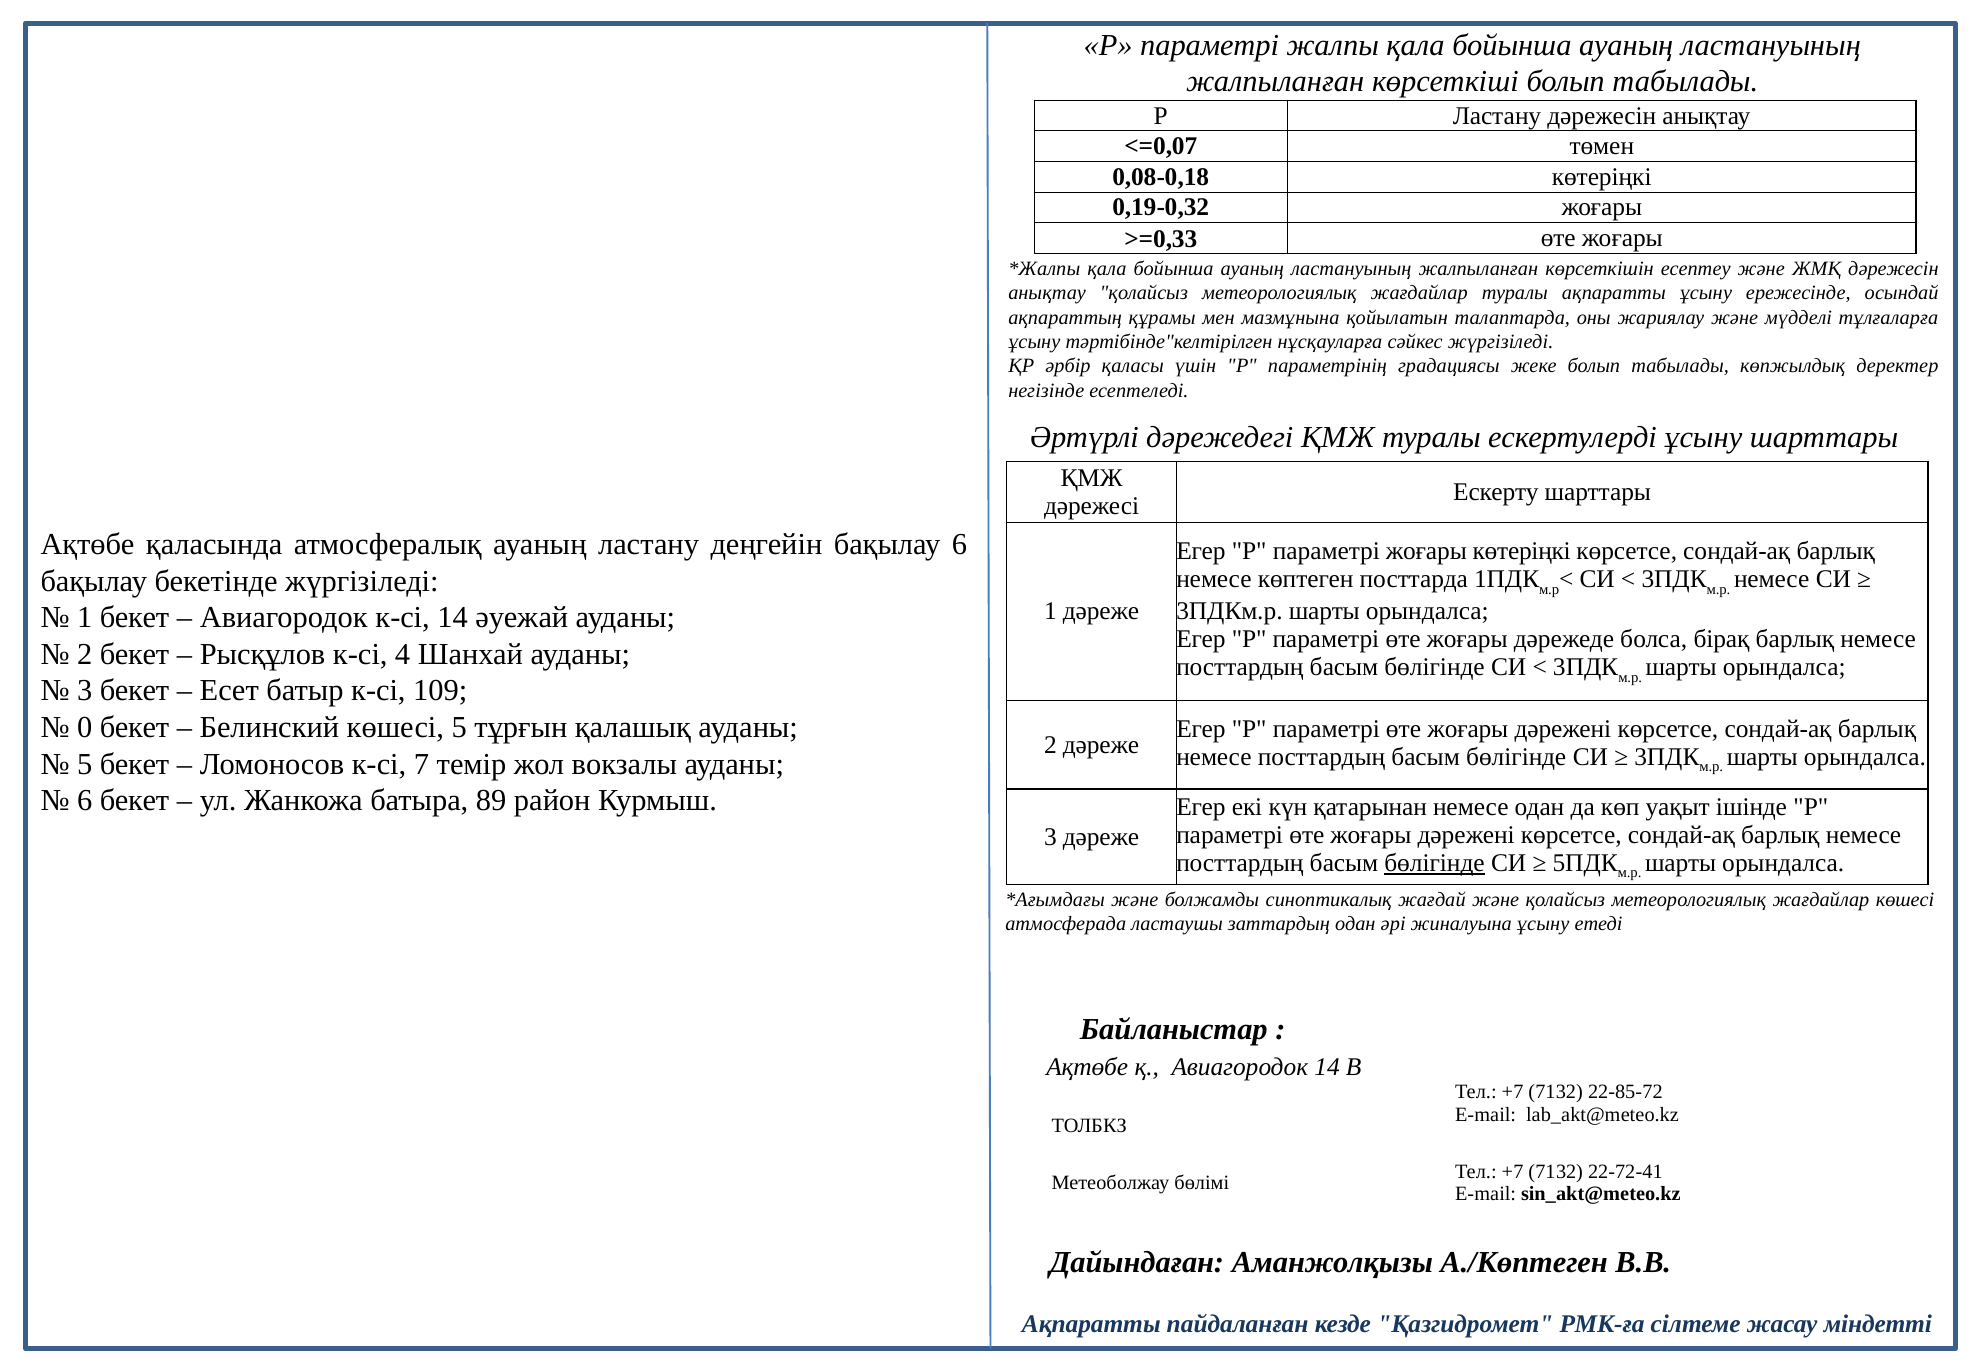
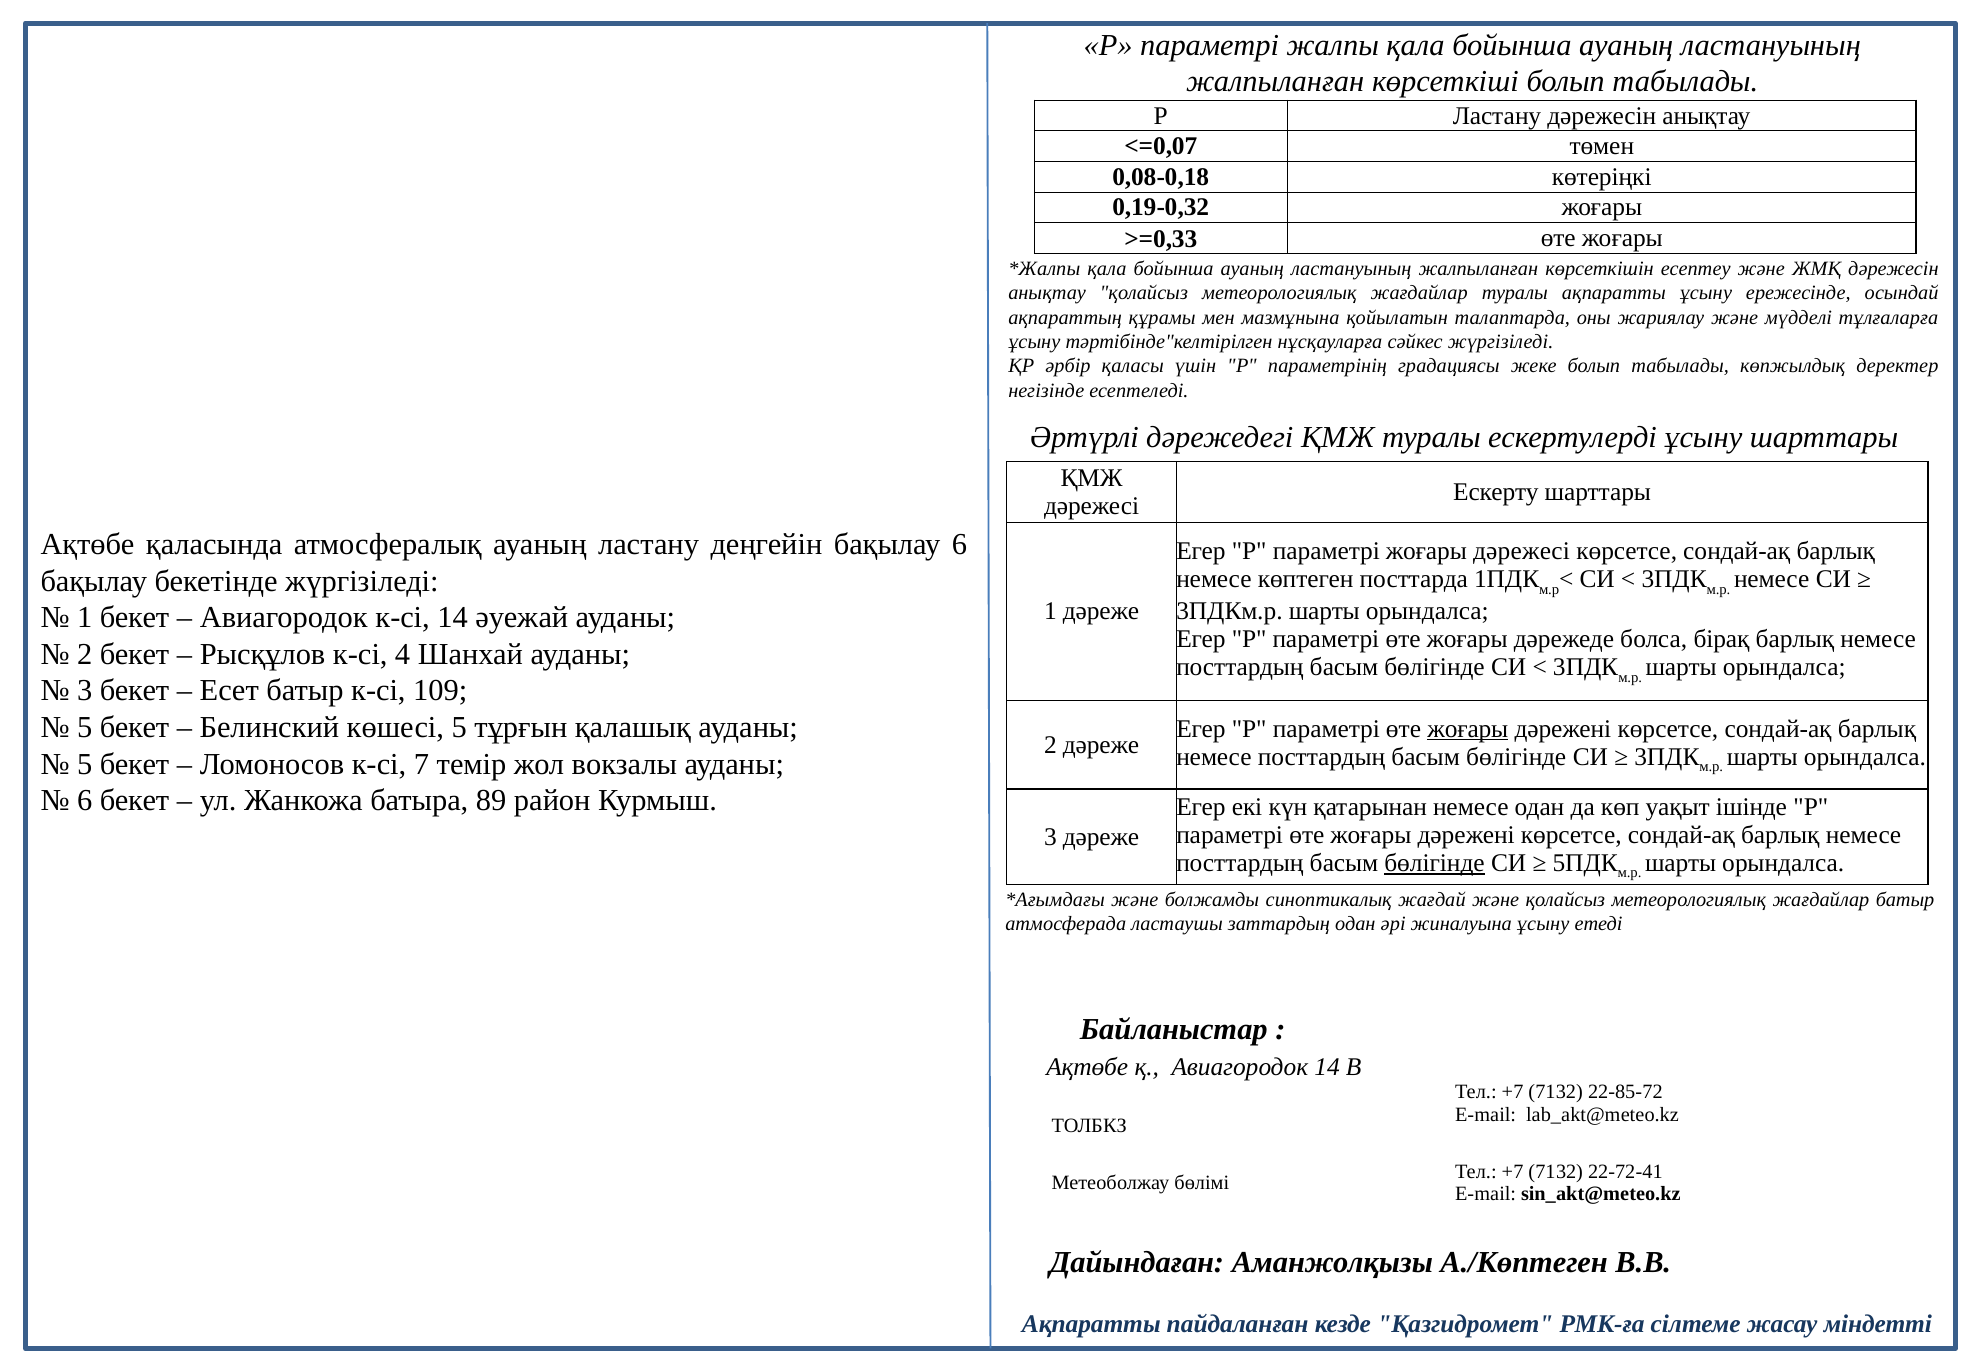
жоғары көтеріңкі: көтеріңкі -> дәрежесі
0 at (85, 727): 0 -> 5
жоғары at (1468, 728) underline: none -> present
жағдайлар көшесі: көшесі -> батыр
